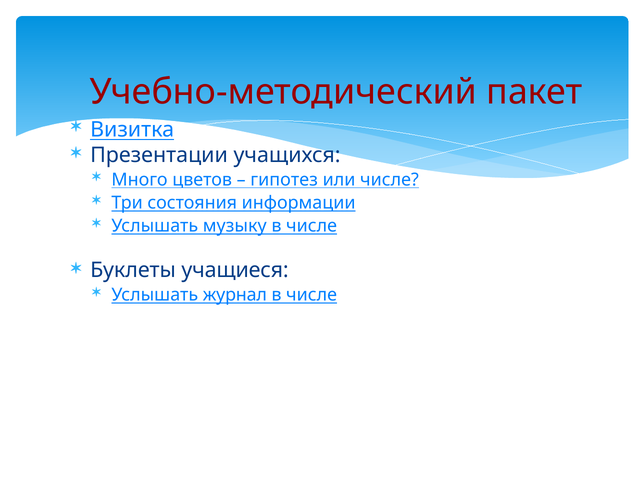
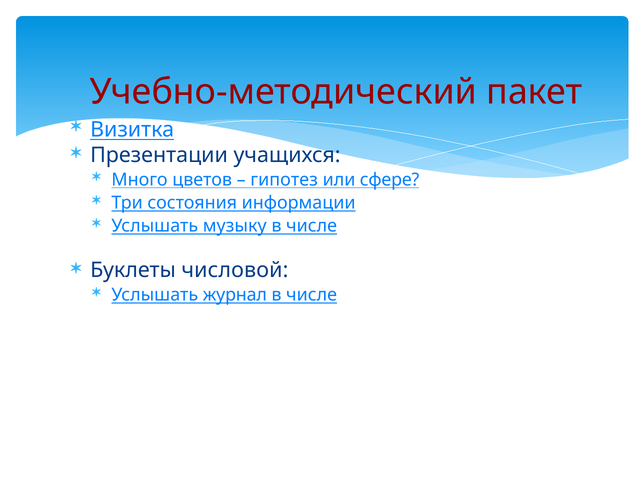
или числе: числе -> сфере
учащиеся: учащиеся -> числовой
